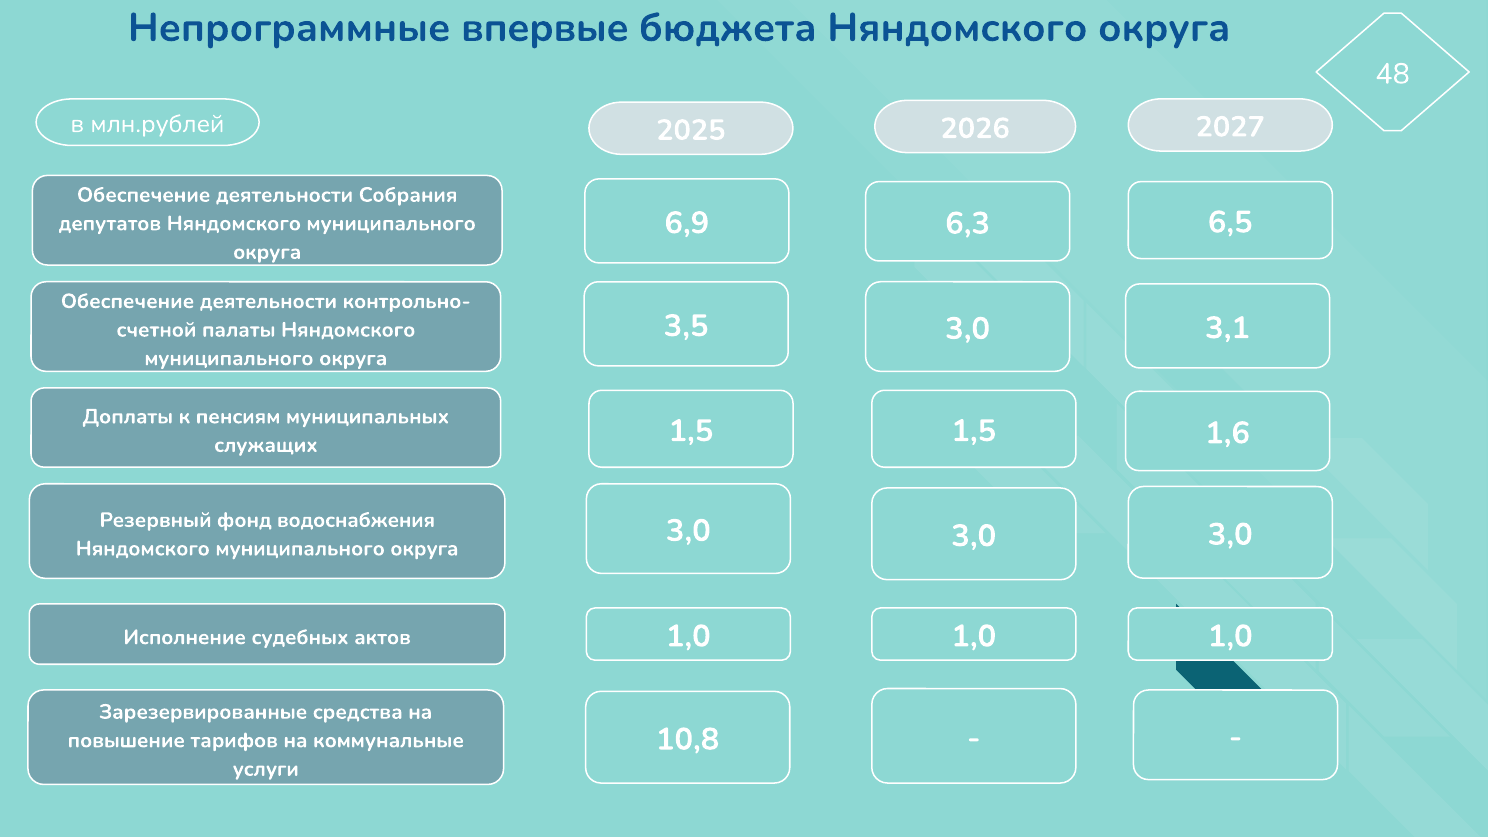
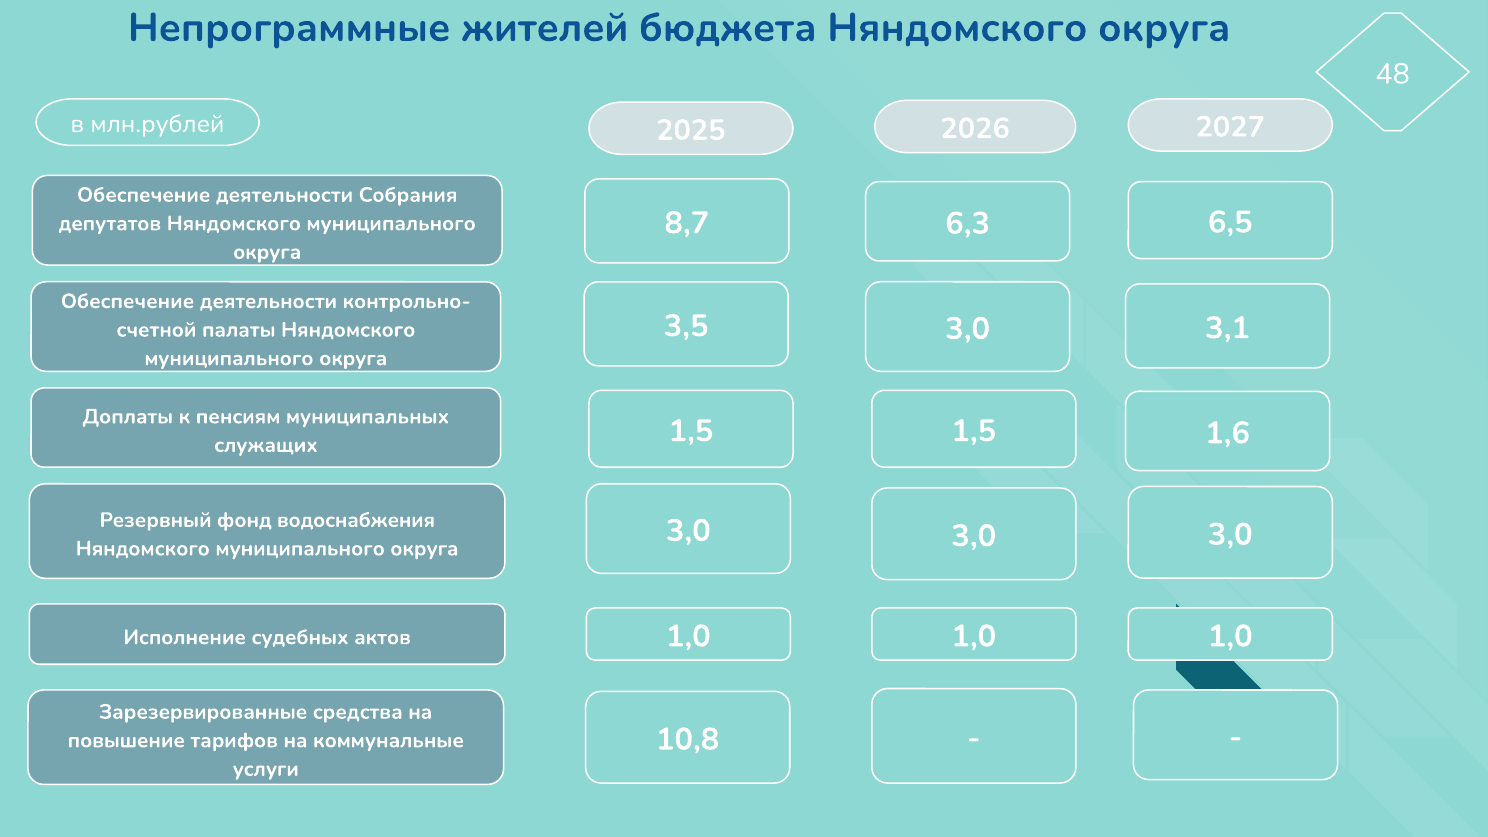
впервые: впервые -> жителей
6,9: 6,9 -> 8,7
